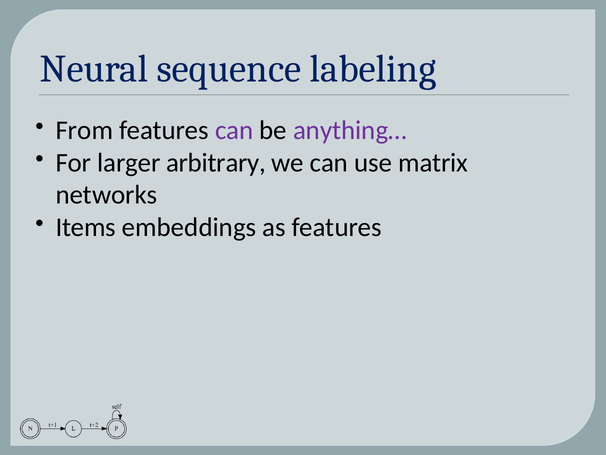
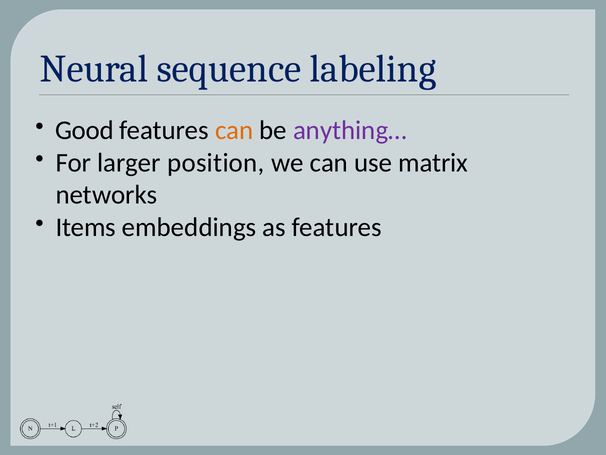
From: From -> Good
can at (234, 130) colour: purple -> orange
arbitrary: arbitrary -> position
